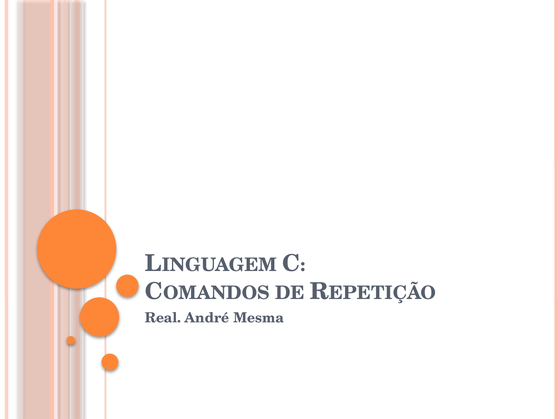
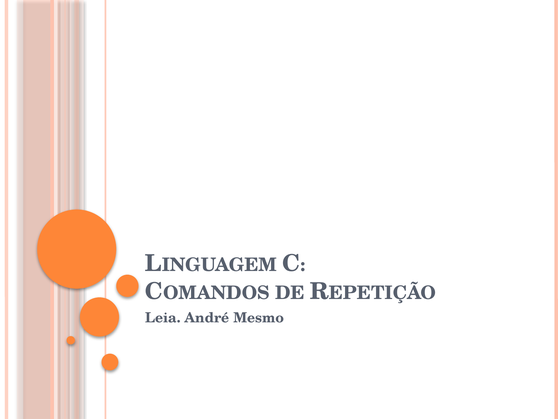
Real: Real -> Leia
Mesma: Mesma -> Mesmo
